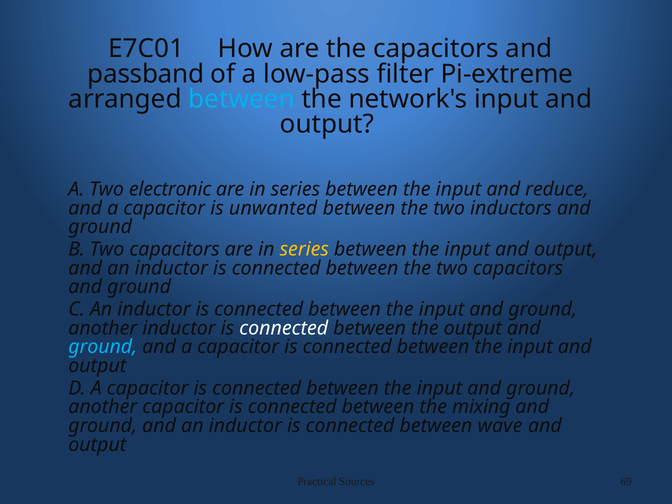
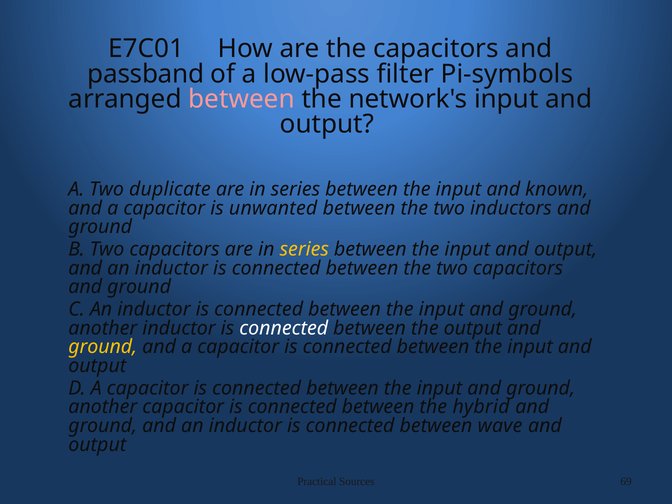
Pi-extreme: Pi-extreme -> Pi-symbols
between at (242, 99) colour: light blue -> pink
electronic: electronic -> duplicate
reduce: reduce -> known
ground at (103, 347) colour: light blue -> yellow
mixing: mixing -> hybrid
